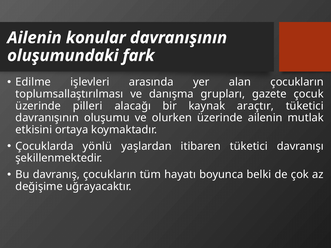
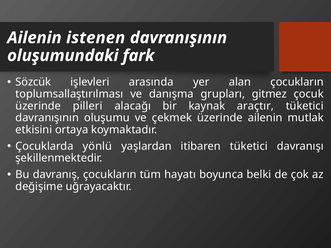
konular: konular -> istenen
Edilme: Edilme -> Sözcük
gazete: gazete -> gitmez
olurken: olurken -> çekmek
